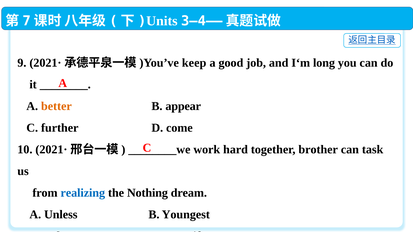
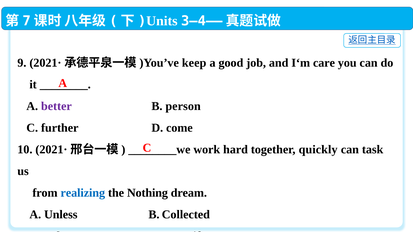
I‘m long: long -> care
better colour: orange -> purple
appear: appear -> person
brother: brother -> quickly
Youngest: Youngest -> Collected
